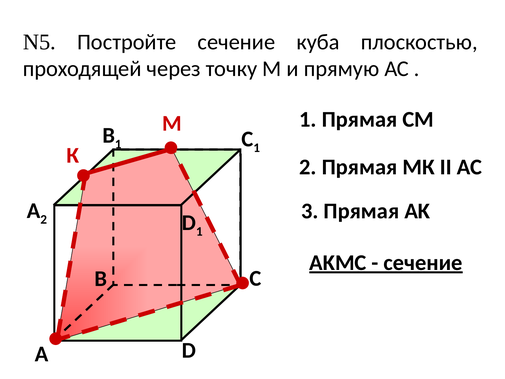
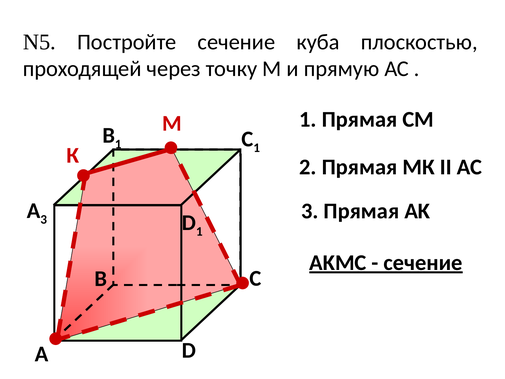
А 2: 2 -> 3
